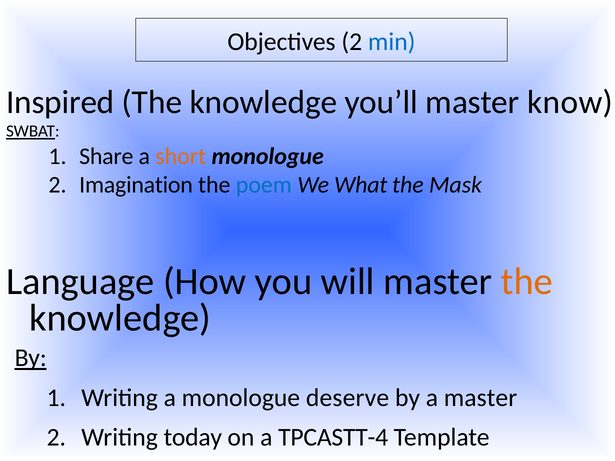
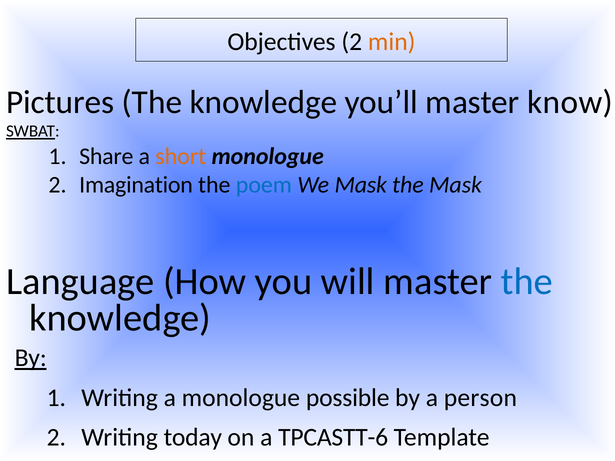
min colour: blue -> orange
Inspired: Inspired -> Pictures
We What: What -> Mask
the at (527, 281) colour: orange -> blue
deserve: deserve -> possible
a master: master -> person
TPCASTT-4: TPCASTT-4 -> TPCASTT-6
